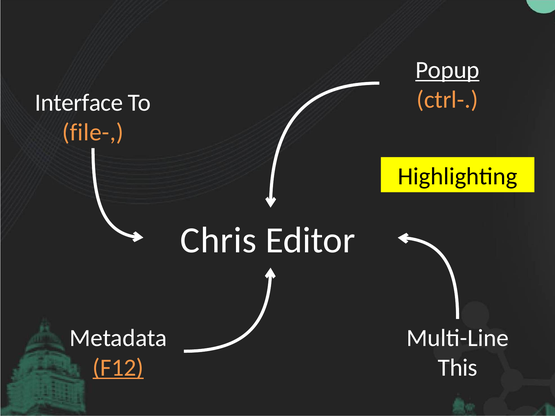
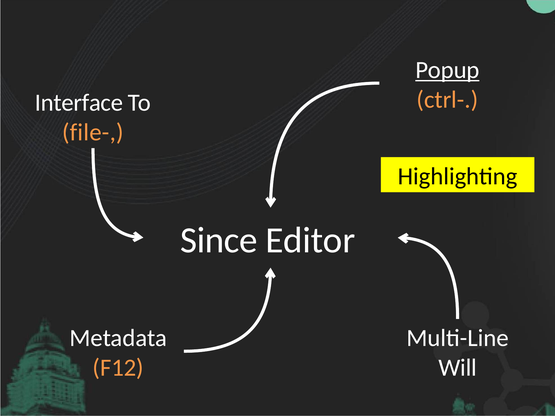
Chris: Chris -> Since
F12 underline: present -> none
This: This -> Will
